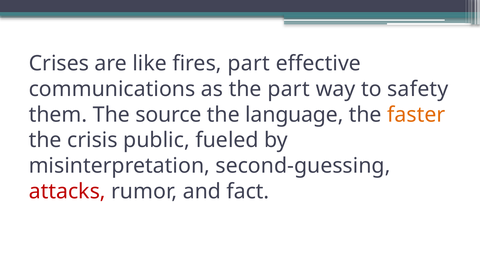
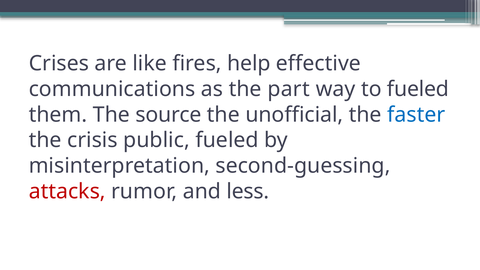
fires part: part -> help
to safety: safety -> fueled
language: language -> unofficial
faster colour: orange -> blue
fact: fact -> less
